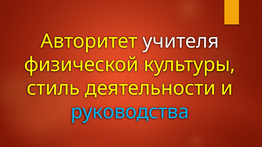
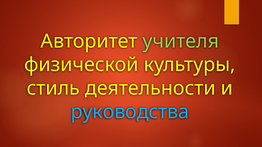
учителя colour: white -> light green
